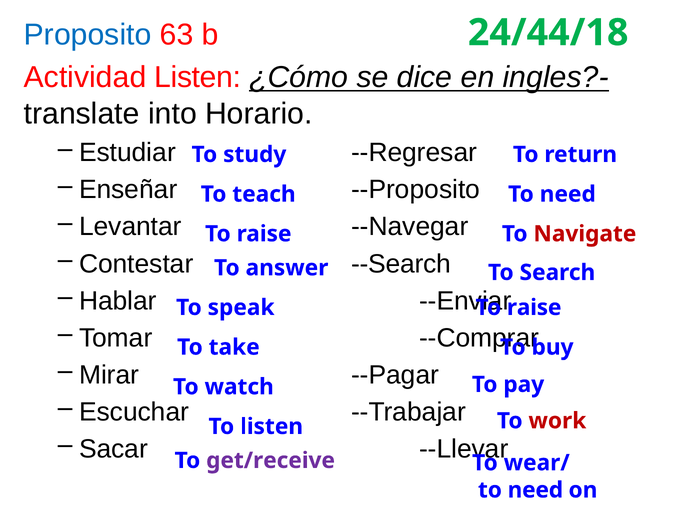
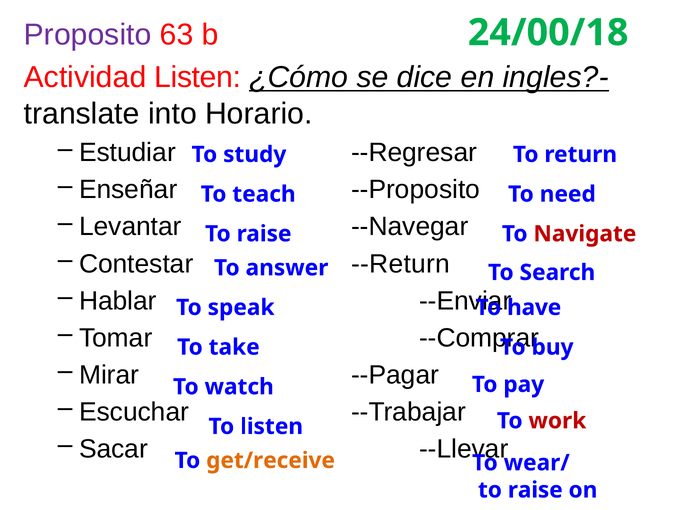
Proposito colour: blue -> purple
24/44/18: 24/44/18 -> 24/00/18
--Search: --Search -> --Return
raise at (534, 308): raise -> have
get/receive colour: purple -> orange
need at (535, 490): need -> raise
